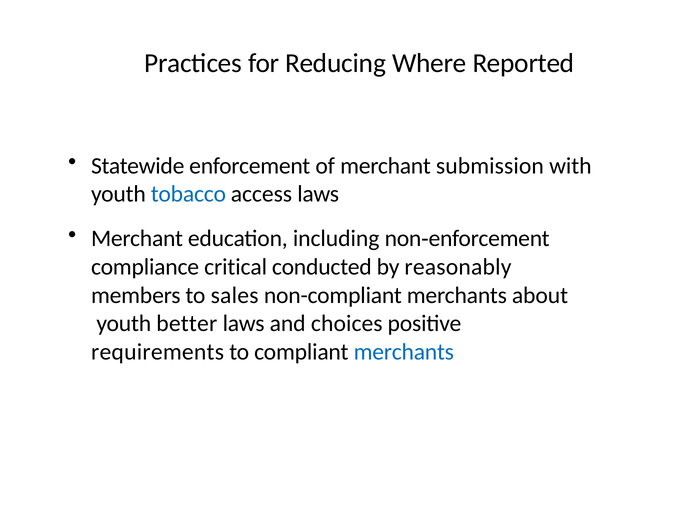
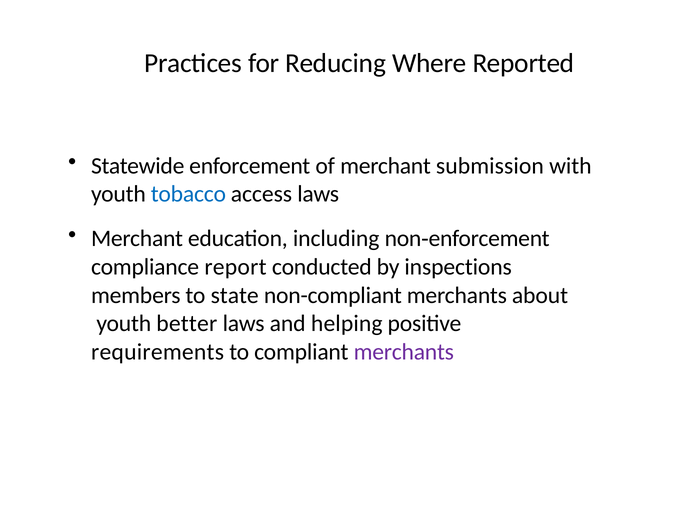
critical: critical -> report
reasonably: reasonably -> inspections
sales: sales -> state
choices: choices -> helping
merchants at (404, 352) colour: blue -> purple
